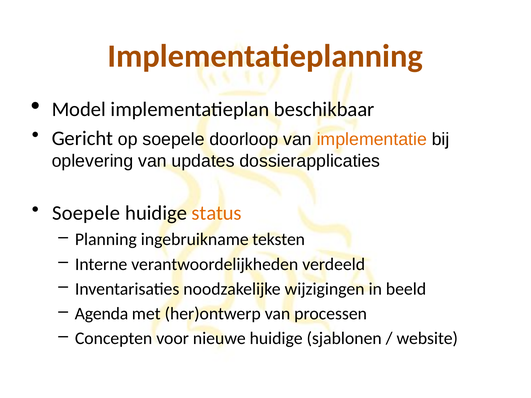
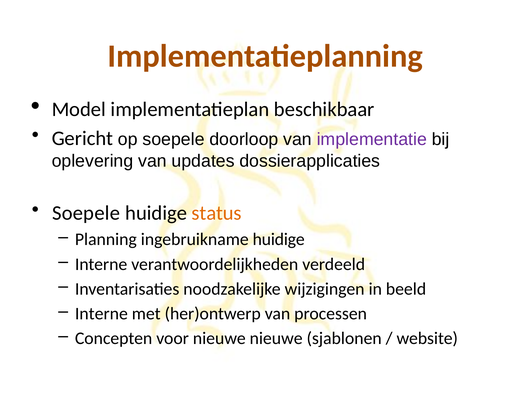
implementatie colour: orange -> purple
ingebruikname teksten: teksten -> huidige
Agenda at (101, 314): Agenda -> Interne
nieuwe huidige: huidige -> nieuwe
